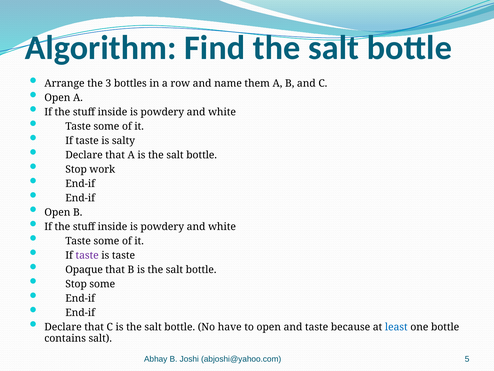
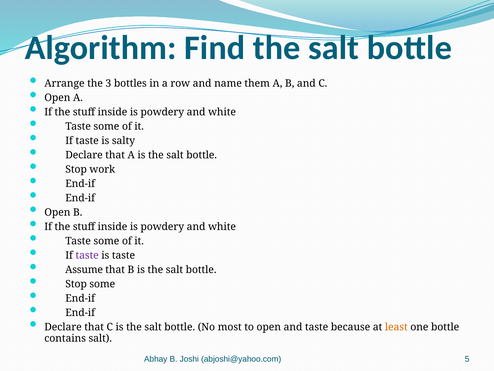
Opaque: Opaque -> Assume
have: have -> most
least colour: blue -> orange
